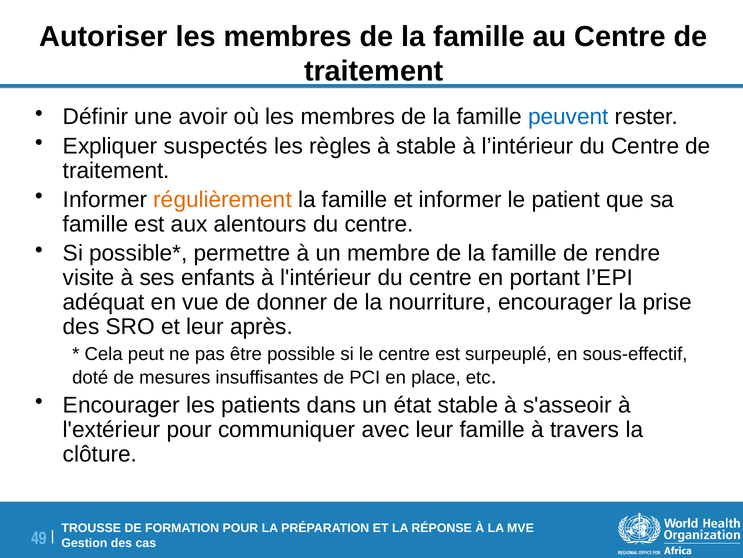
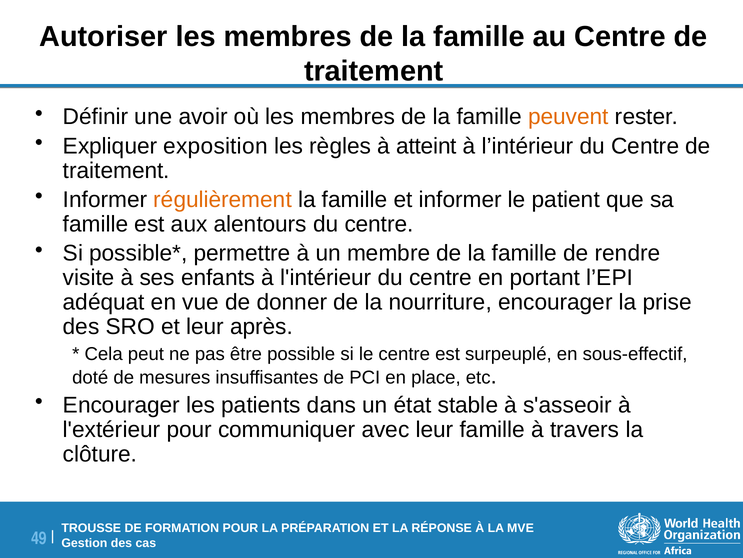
peuvent colour: blue -> orange
suspectés: suspectés -> exposition
à stable: stable -> atteint
